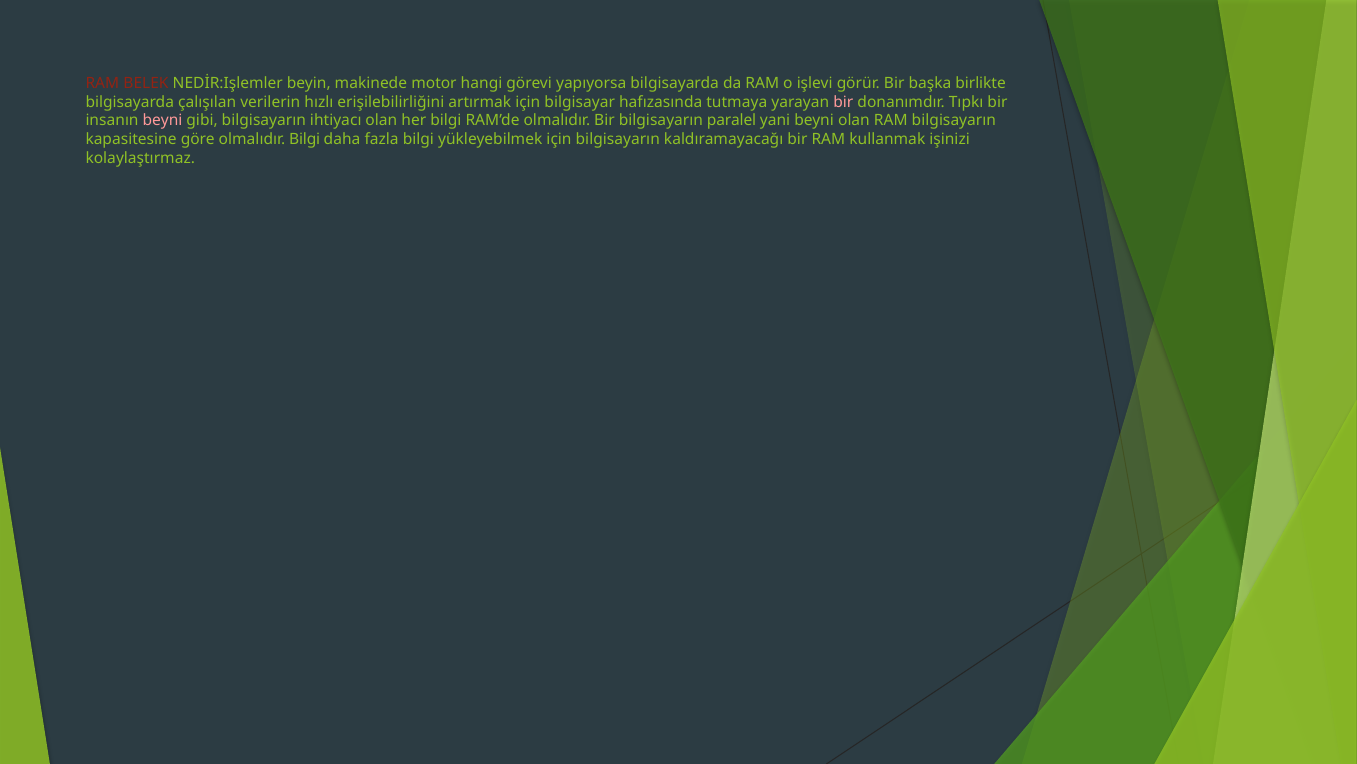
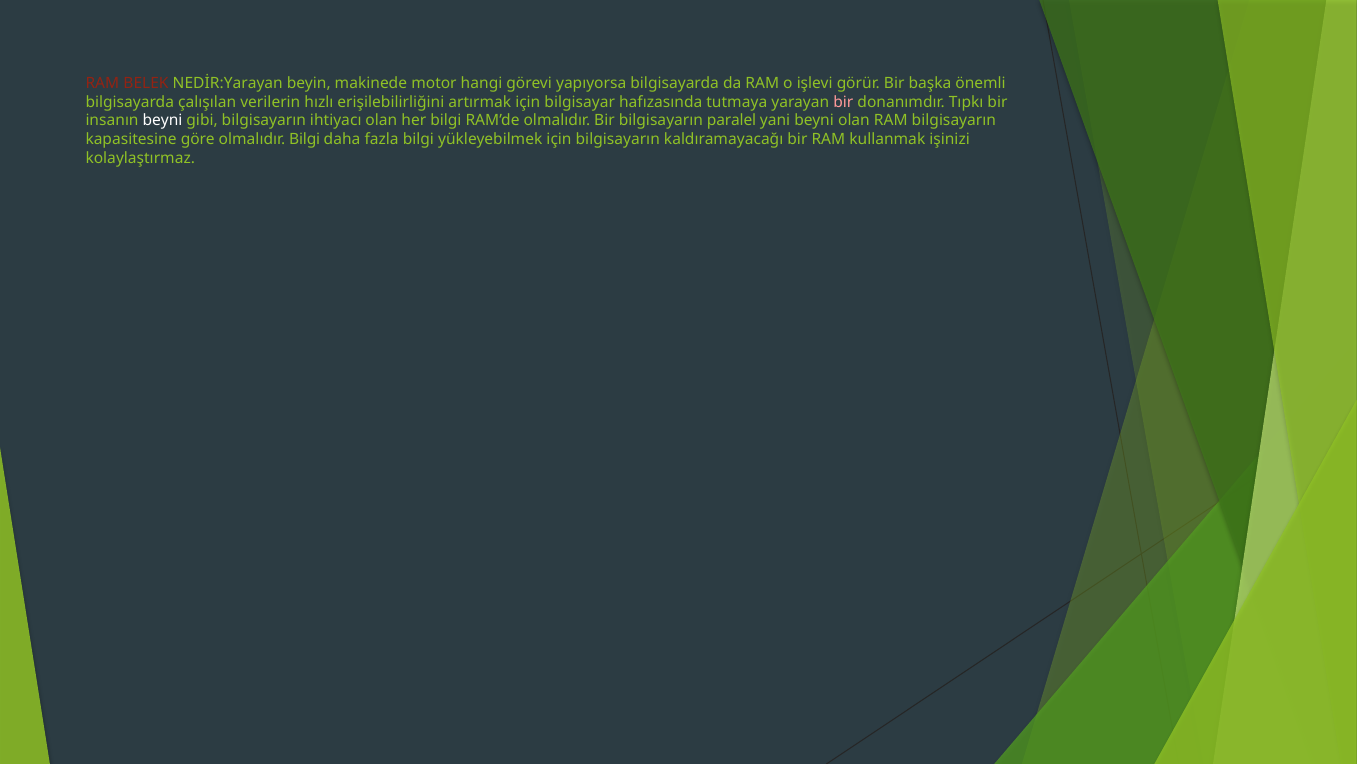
NEDİR:Işlemler: NEDİR:Işlemler -> NEDİR:Yarayan
birlikte: birlikte -> önemli
beyni at (163, 121) colour: pink -> white
